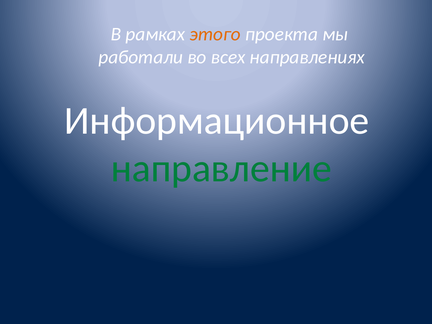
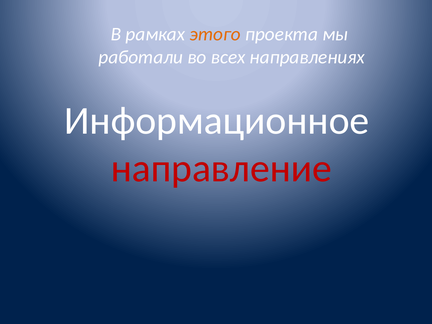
направление colour: green -> red
